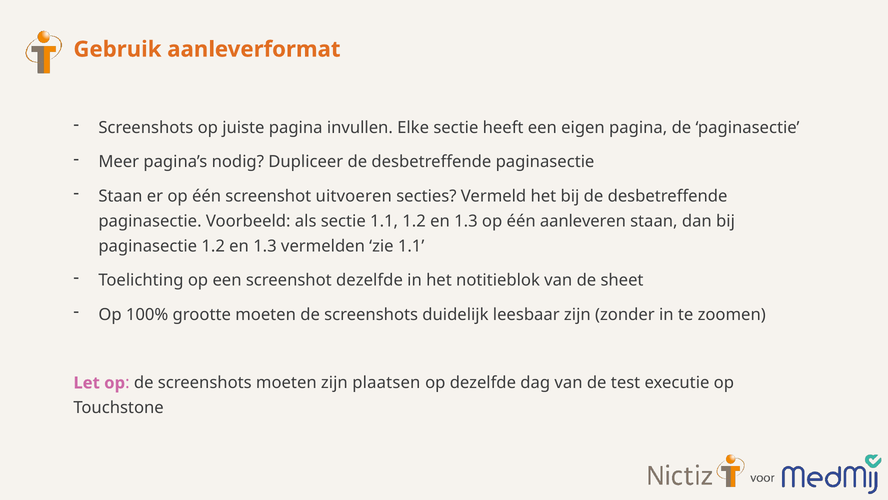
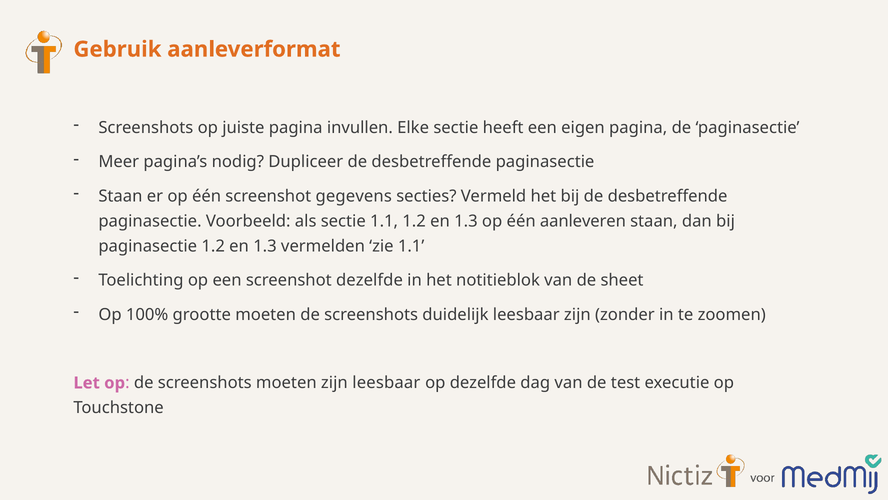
uitvoeren: uitvoeren -> gegevens
zijn plaatsen: plaatsen -> leesbaar
